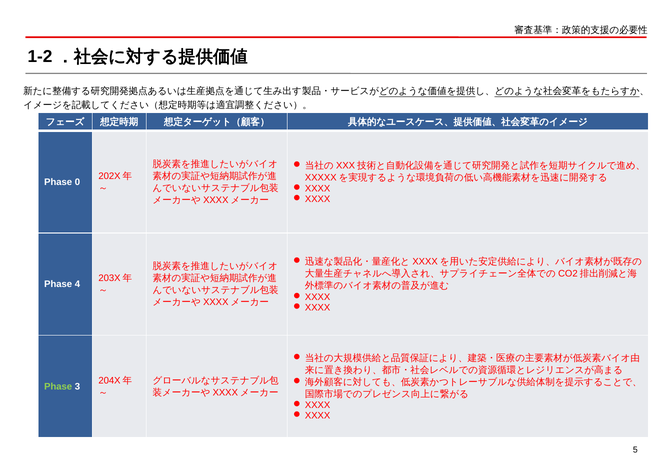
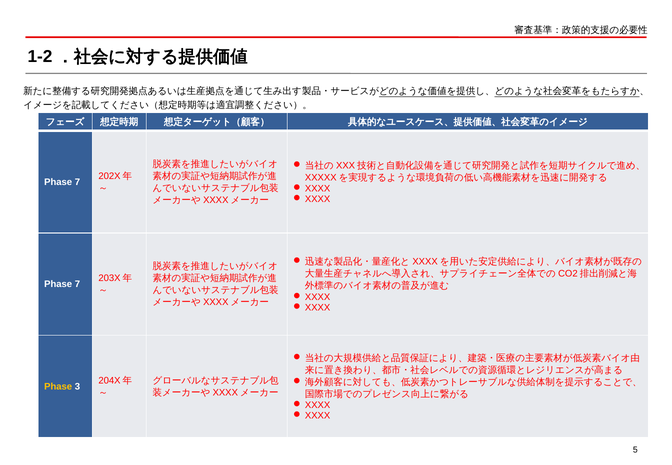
0 at (77, 182): 0 -> 7
4 at (77, 284): 4 -> 7
Phase at (58, 387) colour: light green -> yellow
